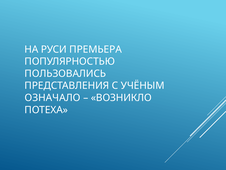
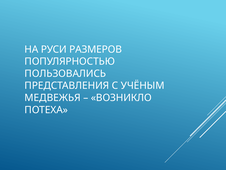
ПРЕМЬЕРА: ПРЕМЬЕРА -> РАЗМЕРОВ
ОЗНАЧАЛО: ОЗНАЧАЛО -> МЕДВЕЖЬЯ
